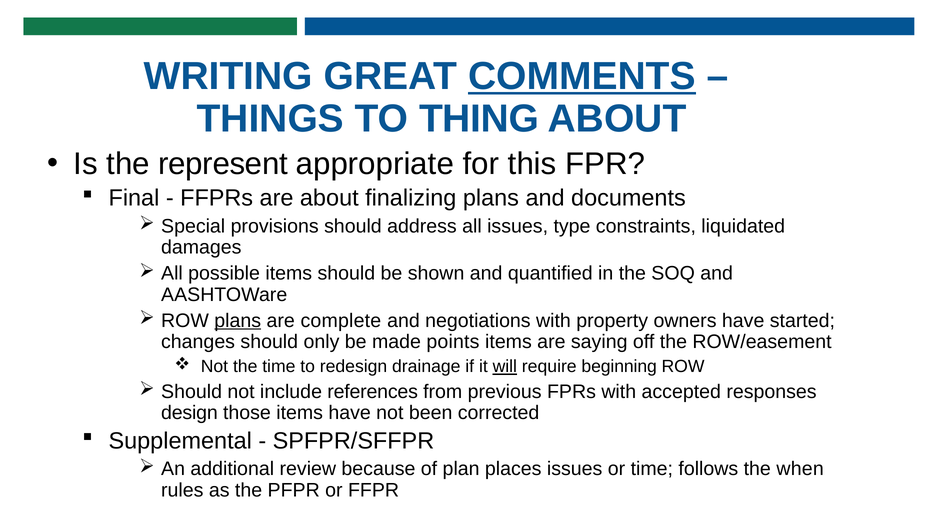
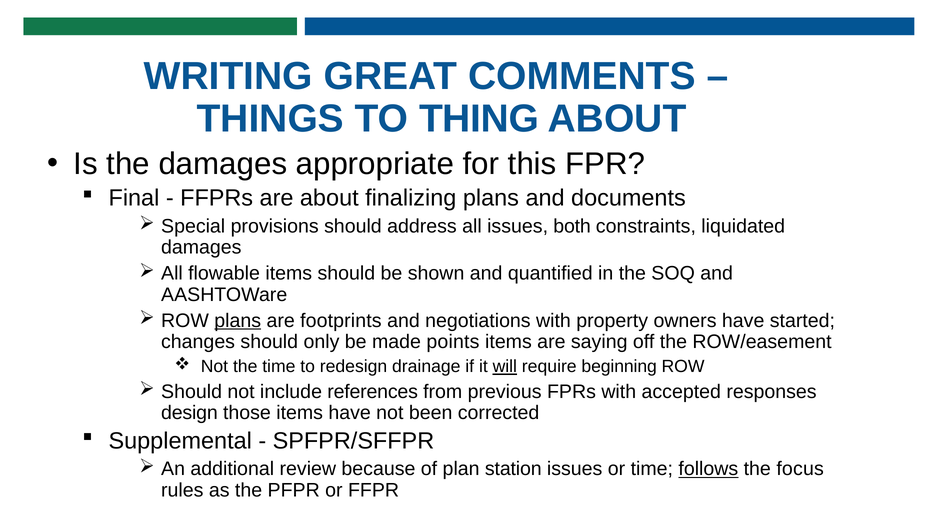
COMMENTS underline: present -> none
the represent: represent -> damages
type: type -> both
possible: possible -> flowable
complete: complete -> footprints
places: places -> station
follows underline: none -> present
when: when -> focus
